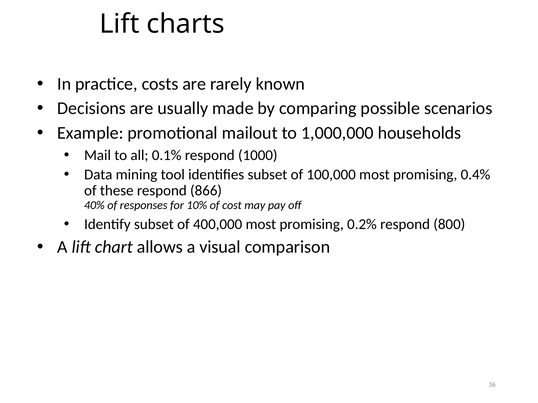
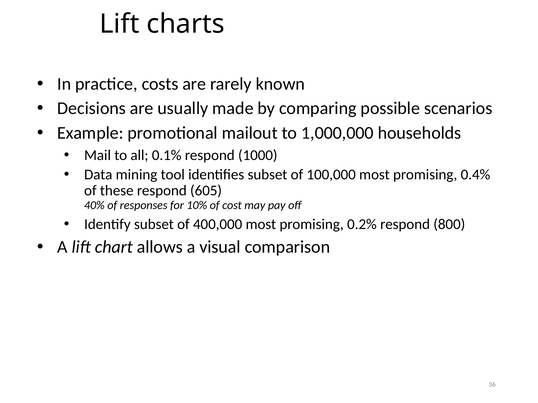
866: 866 -> 605
